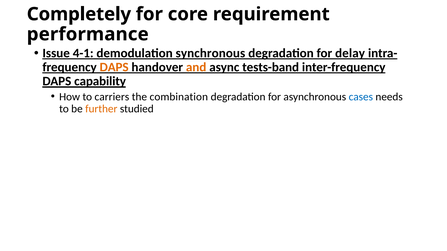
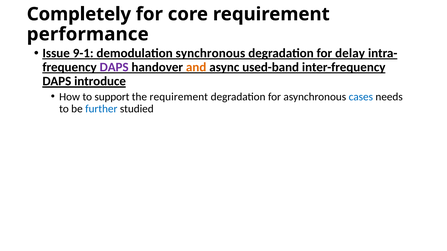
4-1: 4-1 -> 9-1
DAPS at (114, 67) colour: orange -> purple
tests-band: tests-band -> used-band
capability: capability -> introduce
carriers: carriers -> support
the combination: combination -> requirement
further colour: orange -> blue
